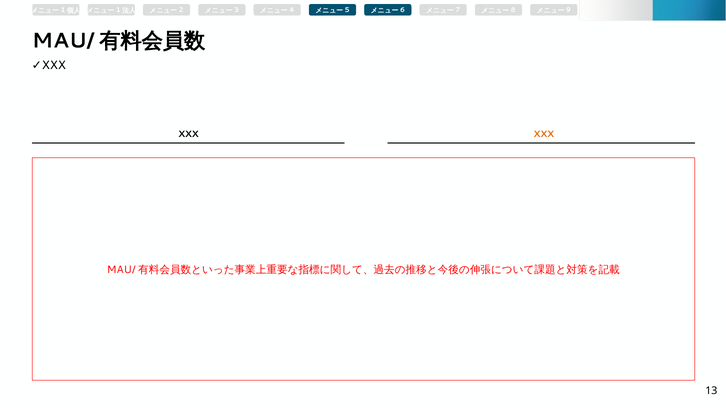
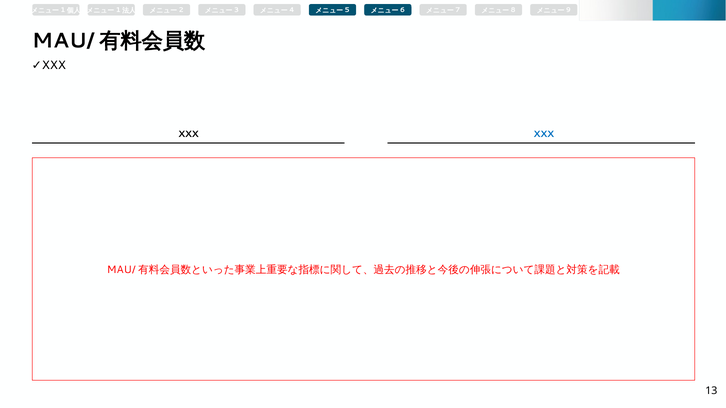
XXX at (544, 135) colour: orange -> blue
